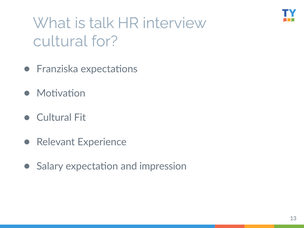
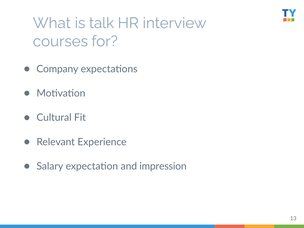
cultural at (60, 41): cultural -> courses
Franziska: Franziska -> Company
